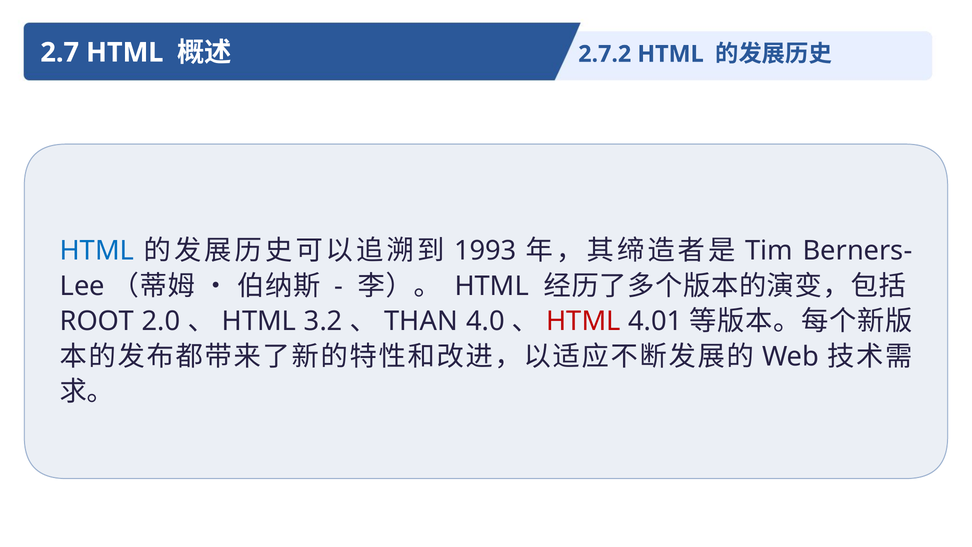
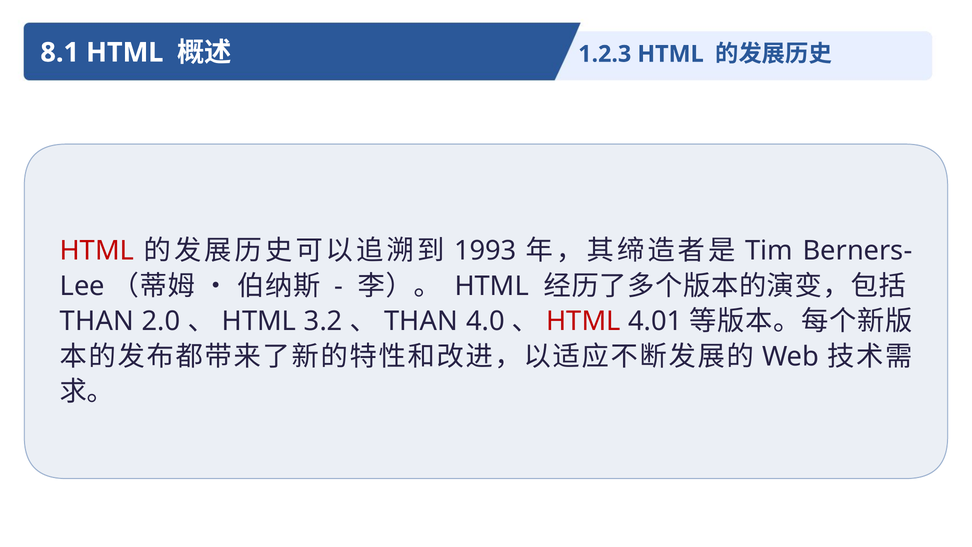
2.7: 2.7 -> 8.1
2.7.2: 2.7.2 -> 1.2.3
HTML at (97, 251) colour: blue -> red
ROOT at (97, 321): ROOT -> THAN
